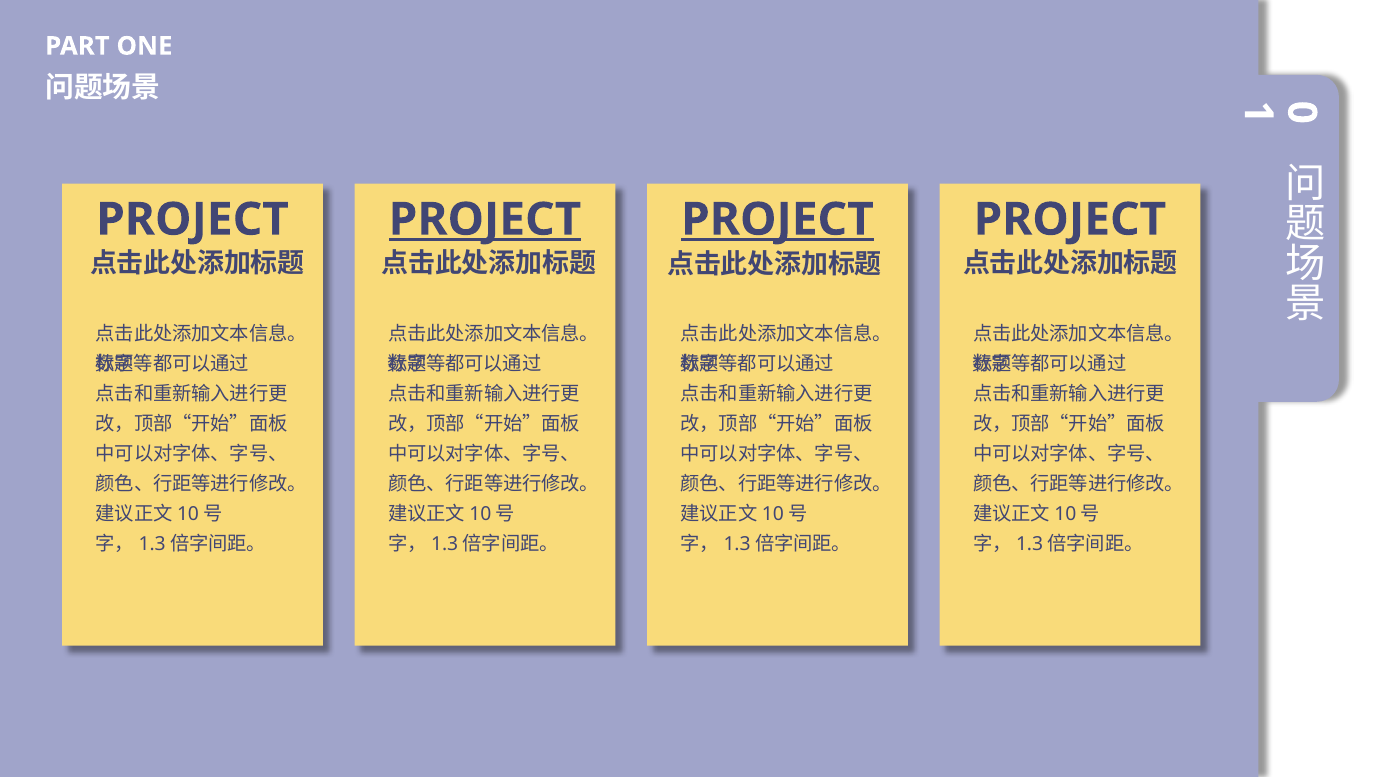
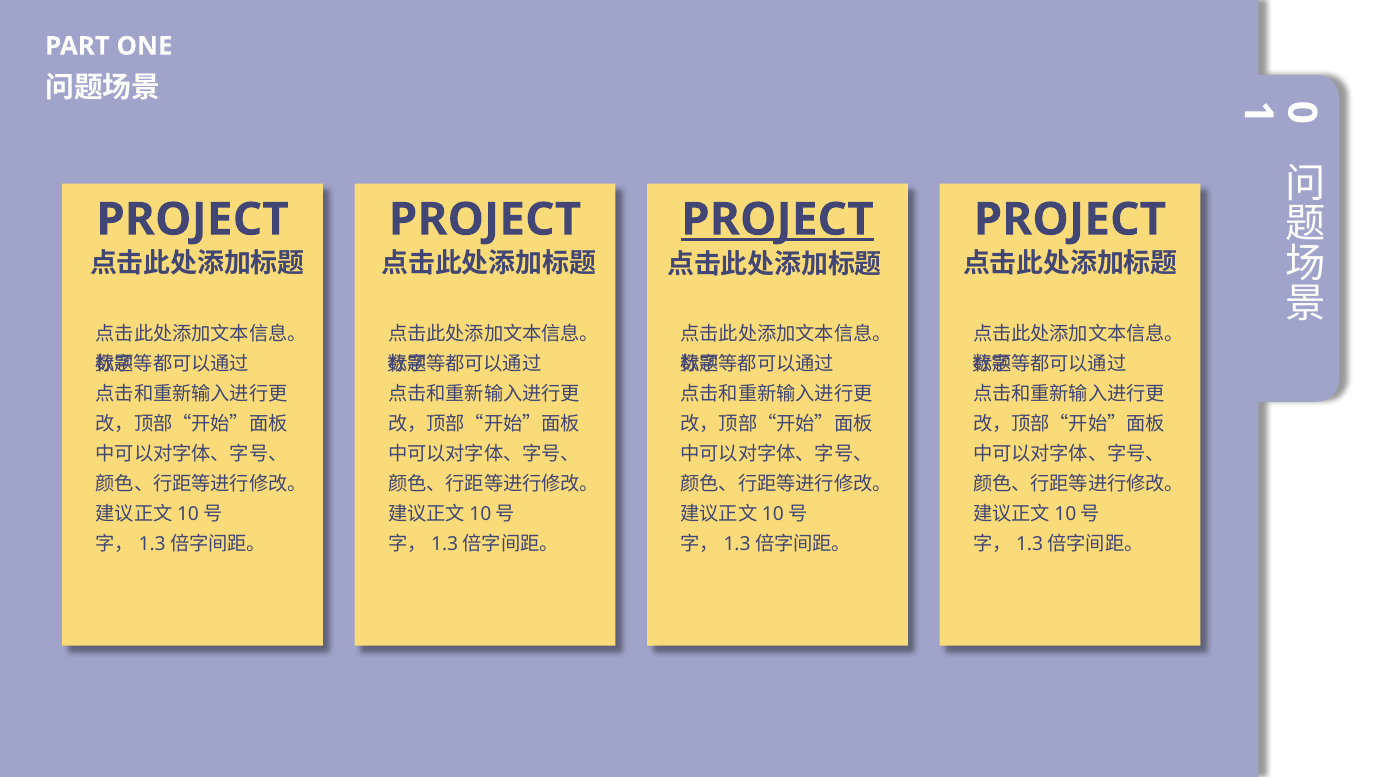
PROJECT at (485, 220) underline: present -> none
